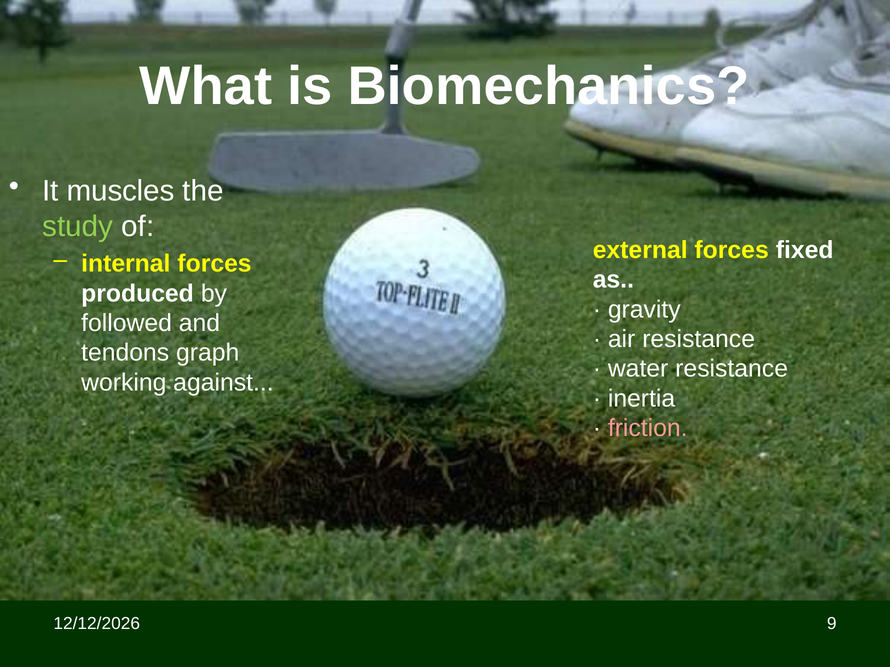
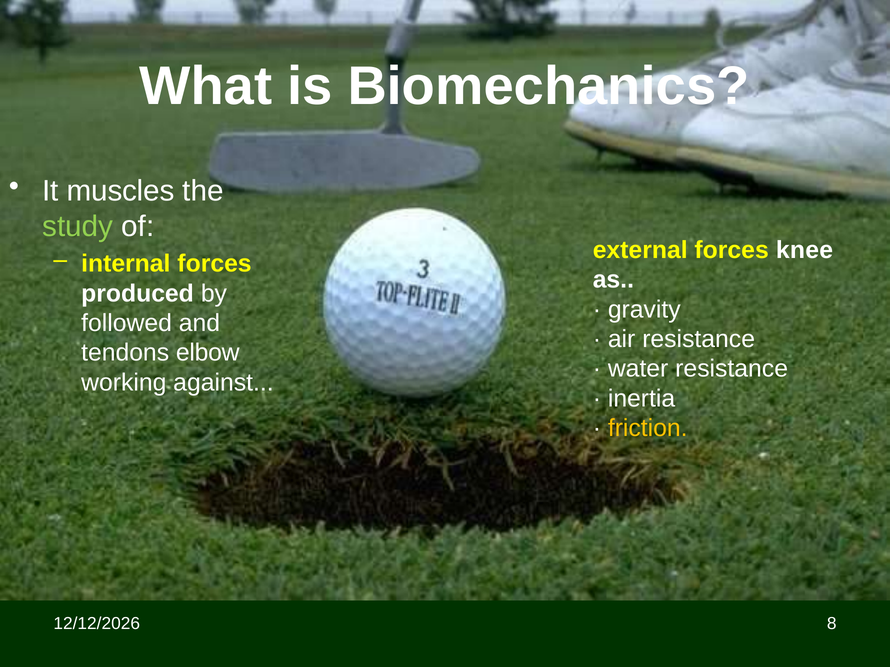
fixed: fixed -> knee
graph: graph -> elbow
friction colour: pink -> yellow
9: 9 -> 8
